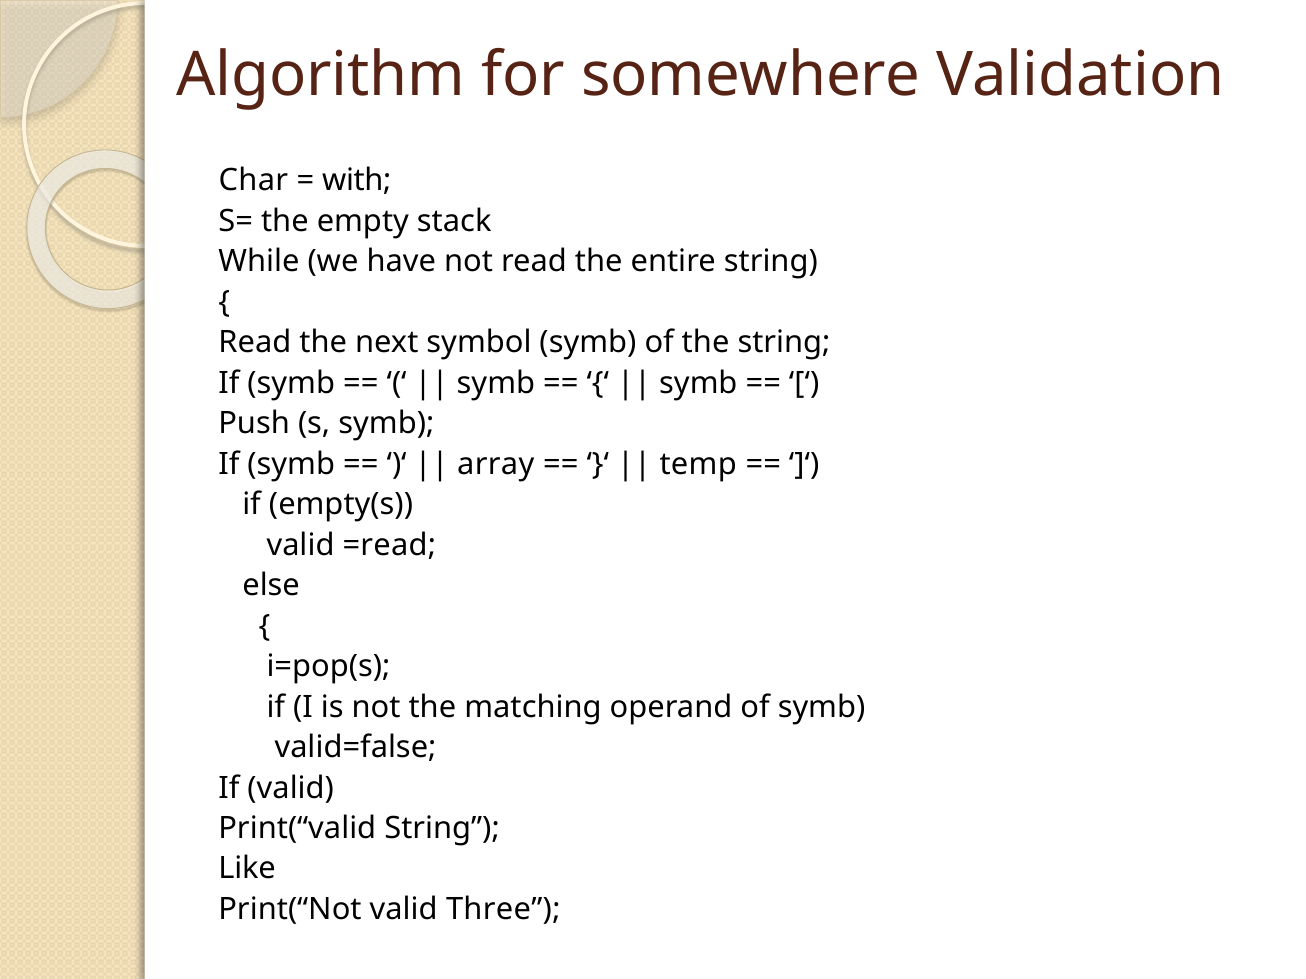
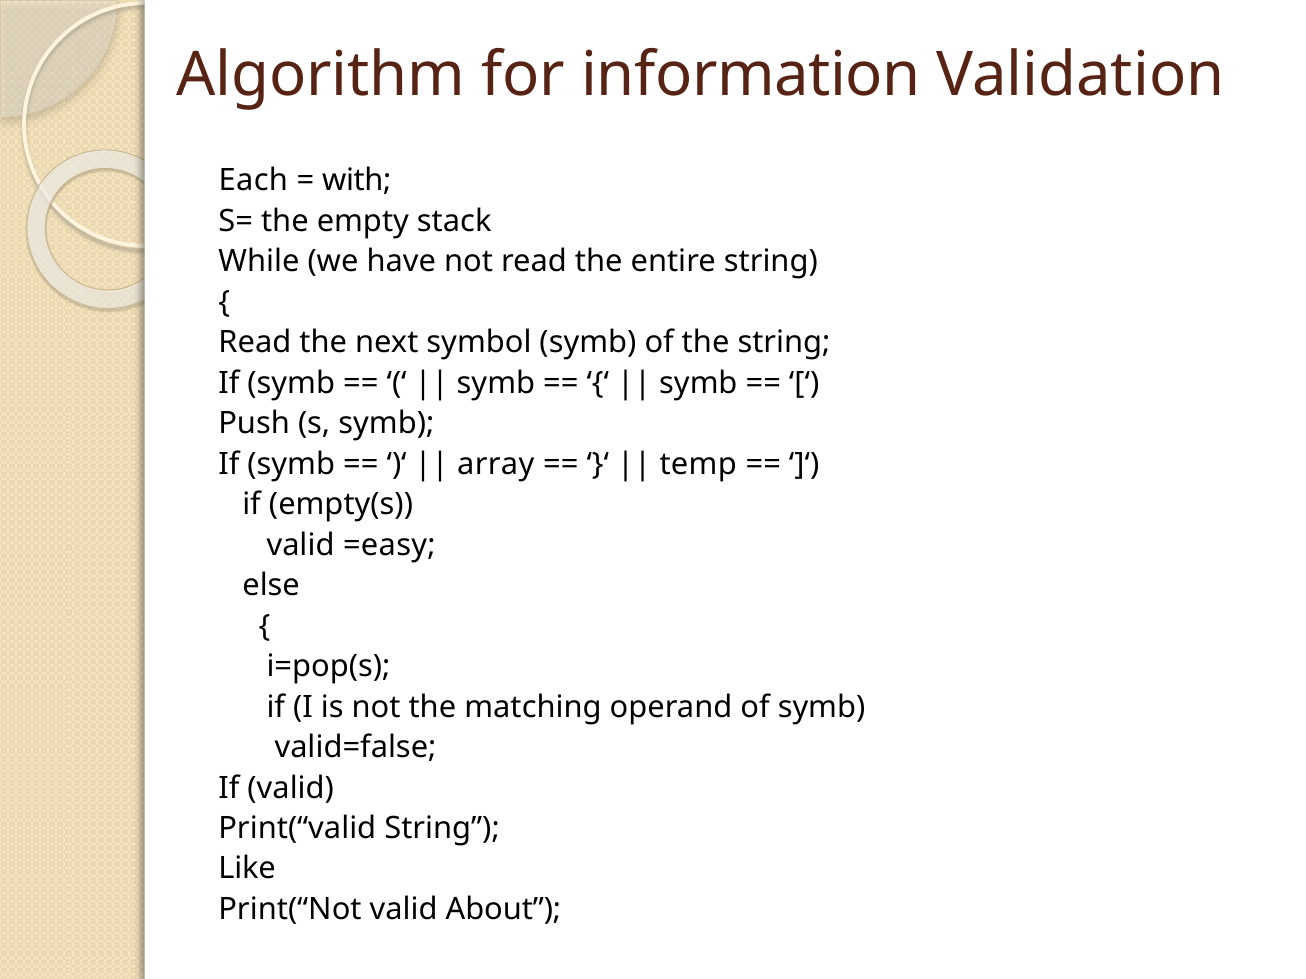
somewhere: somewhere -> information
Char: Char -> Each
=read: =read -> =easy
Three: Three -> About
